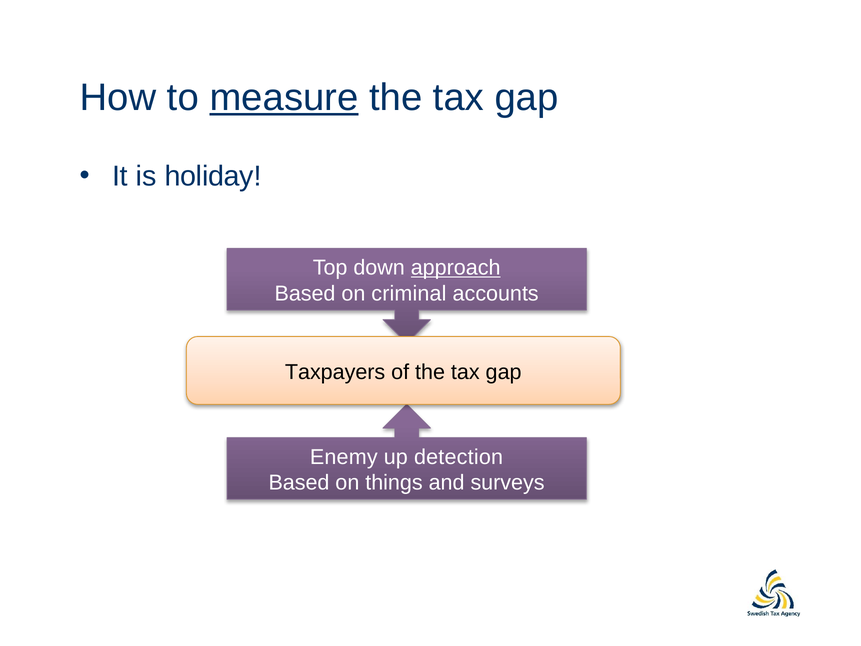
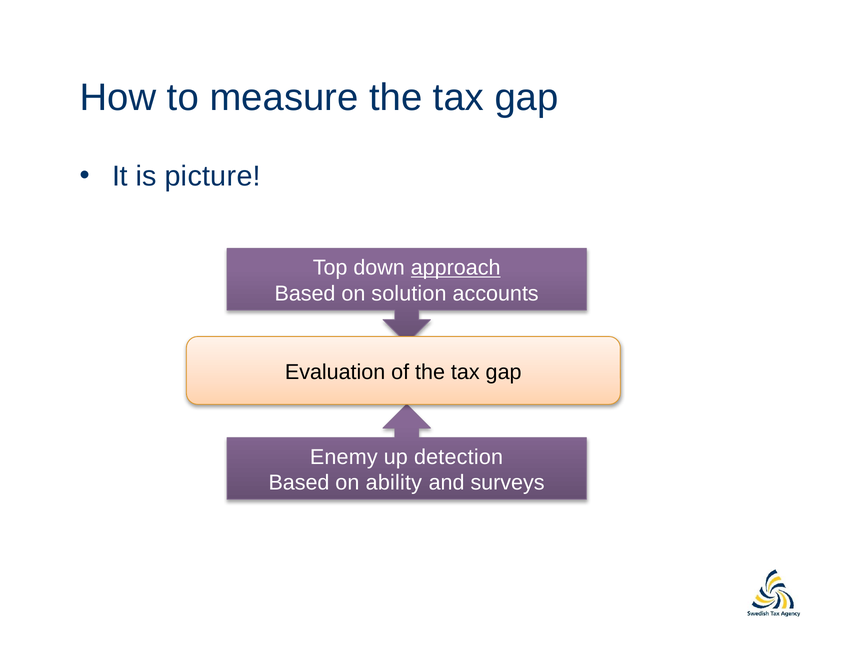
measure underline: present -> none
holiday: holiday -> picture
criminal: criminal -> solution
Taxpayers: Taxpayers -> Evaluation
things: things -> ability
